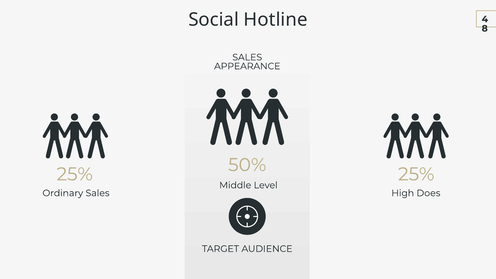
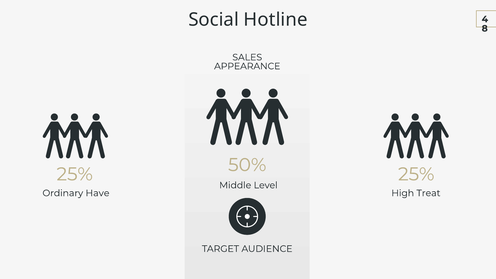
Ordinary Sales: Sales -> Have
Does: Does -> Treat
